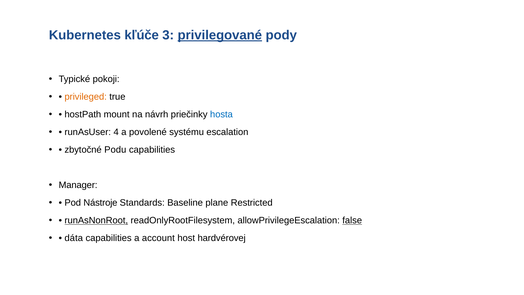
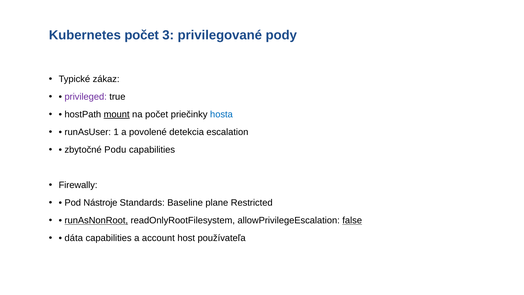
Kubernetes kľúče: kľúče -> počet
privilegované underline: present -> none
pokoji: pokoji -> zákaz
privileged colour: orange -> purple
mount underline: none -> present
na návrh: návrh -> počet
4: 4 -> 1
systému: systému -> detekcia
Manager: Manager -> Firewally
hardvérovej: hardvérovej -> používateľa
